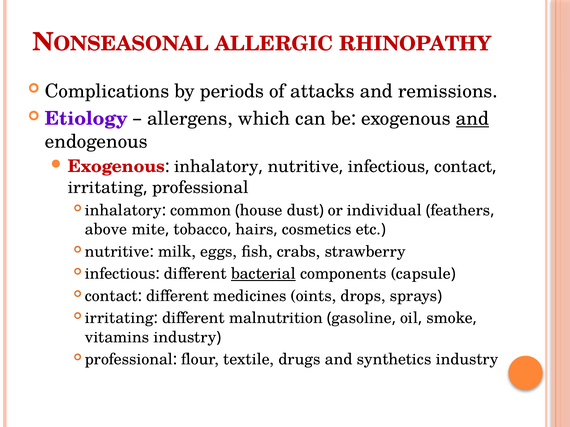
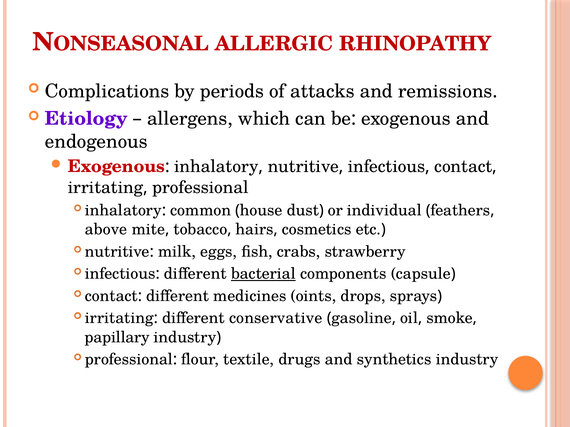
and at (472, 119) underline: present -> none
malnutrition: malnutrition -> conservative
vitamins: vitamins -> papillary
